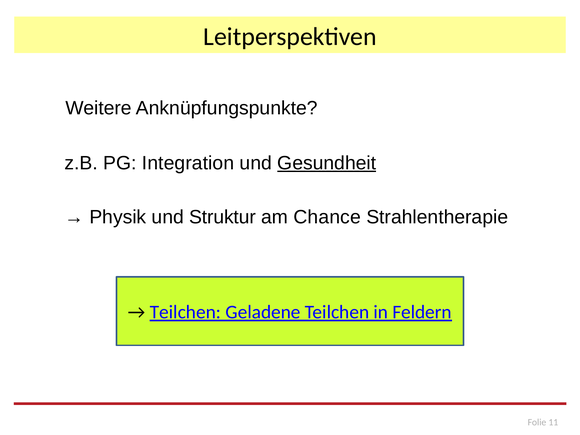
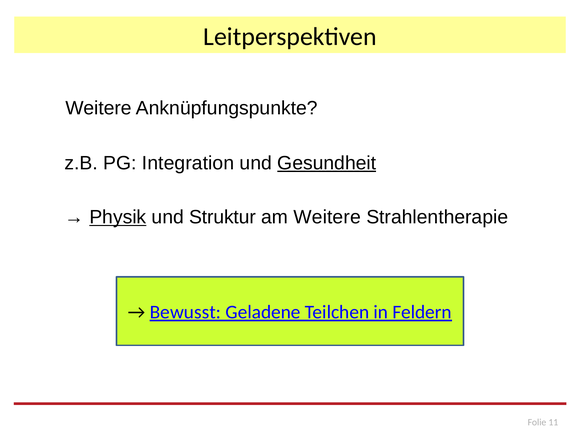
Physik underline: none -> present
am Chance: Chance -> Weitere
Teilchen at (185, 312): Teilchen -> Bewusst
